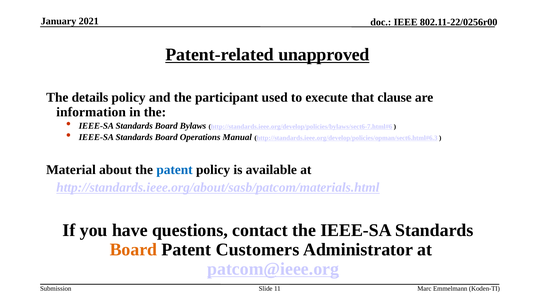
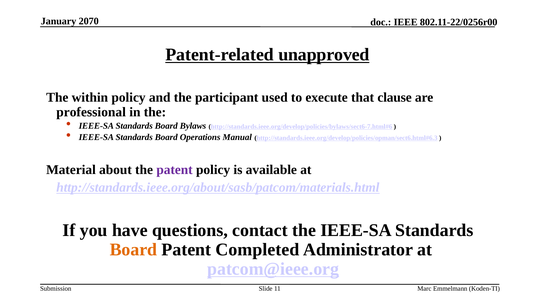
2021: 2021 -> 2070
details: details -> within
information: information -> professional
patent at (175, 170) colour: blue -> purple
Customers: Customers -> Completed
